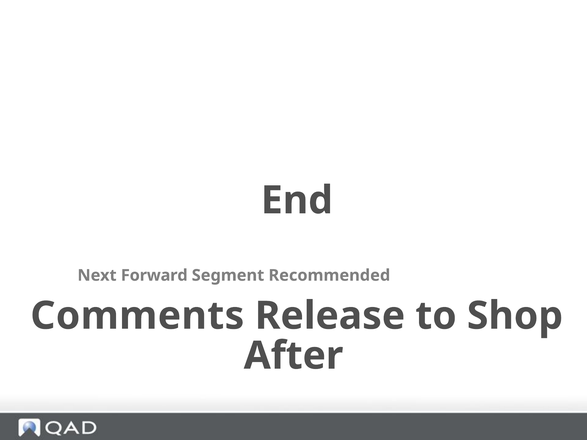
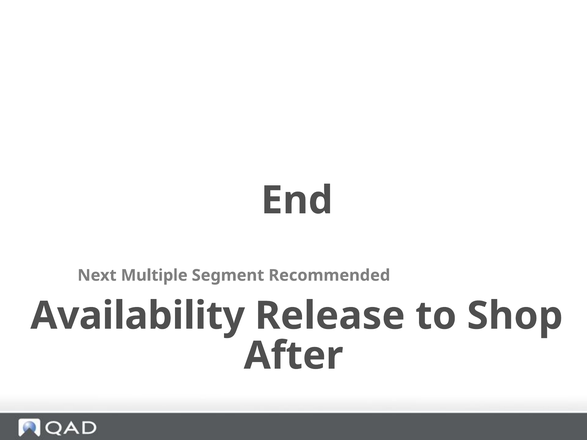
Forward: Forward -> Multiple
Comments: Comments -> Availability
